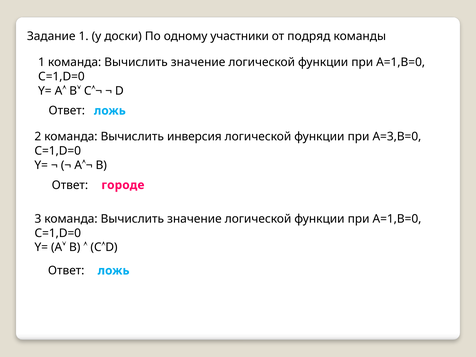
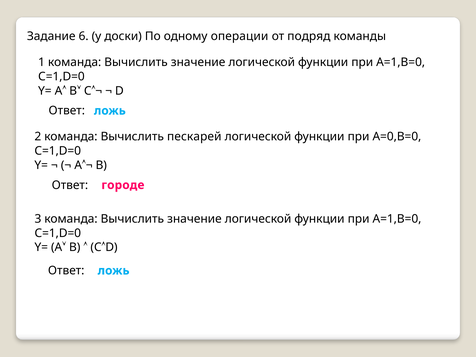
Задание 1: 1 -> 6
участники: участники -> операции
инверсия: инверсия -> пескарей
А=3,В=0: А=3,В=0 -> А=0,В=0
